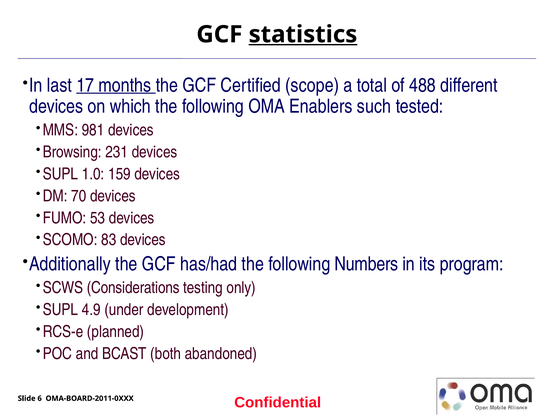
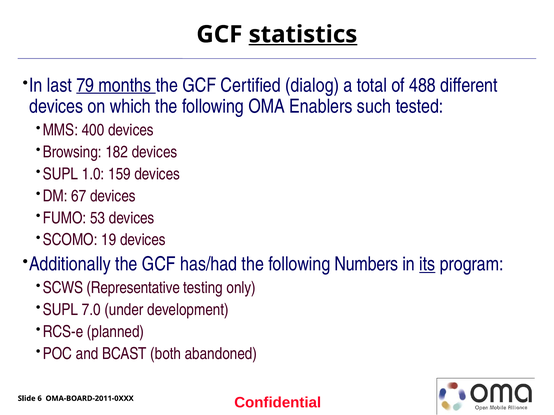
17: 17 -> 79
scope: scope -> dialog
981: 981 -> 400
231: 231 -> 182
70: 70 -> 67
83: 83 -> 19
its underline: none -> present
Considerations: Considerations -> Representative
4.9: 4.9 -> 7.0
